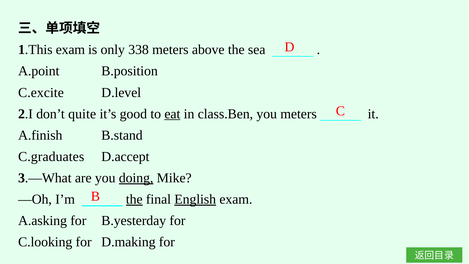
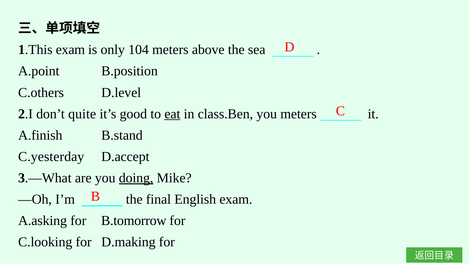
338: 338 -> 104
C.excite: C.excite -> C.others
C.graduates: C.graduates -> C.yesterday
the at (134, 199) underline: present -> none
English underline: present -> none
B.yesterday: B.yesterday -> B.tomorrow
